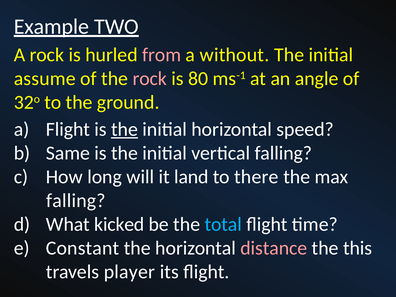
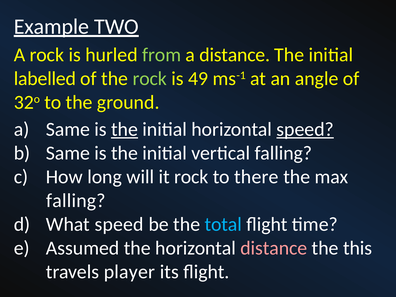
from colour: pink -> light green
a without: without -> distance
assume: assume -> labelled
rock at (150, 79) colour: pink -> light green
80: 80 -> 49
a Flight: Flight -> Same
speed at (305, 129) underline: none -> present
it land: land -> rock
What kicked: kicked -> speed
Constant: Constant -> Assumed
